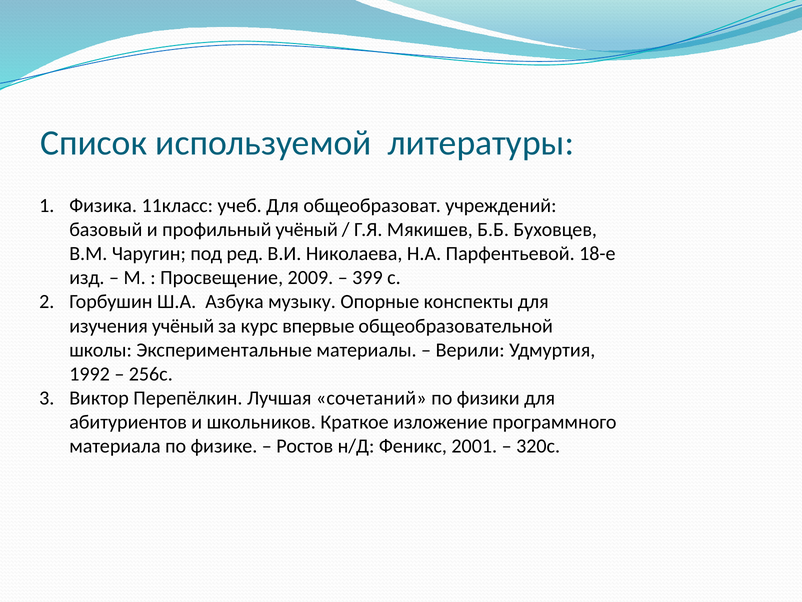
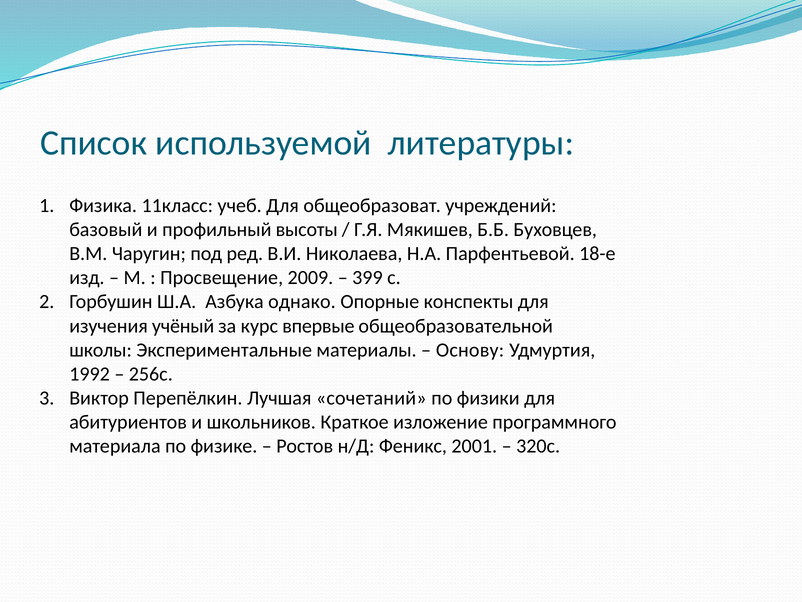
профильный учёный: учёный -> высоты
музыку: музыку -> однако
Верили: Верили -> Основу
